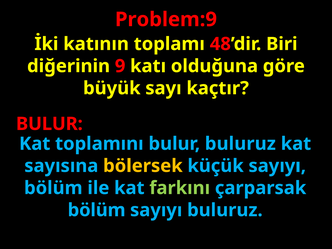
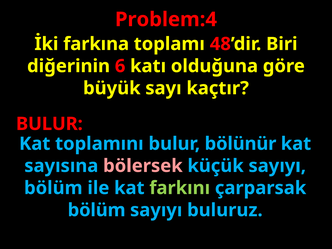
Problem:9: Problem:9 -> Problem:4
katının: katının -> farkına
9: 9 -> 6
bulur buluruz: buluruz -> bölünür
bölersek colour: yellow -> pink
